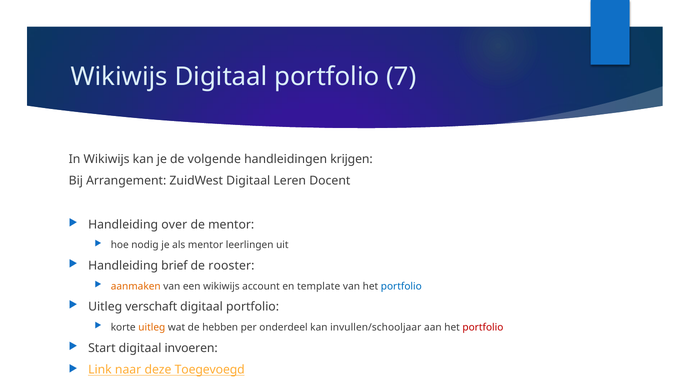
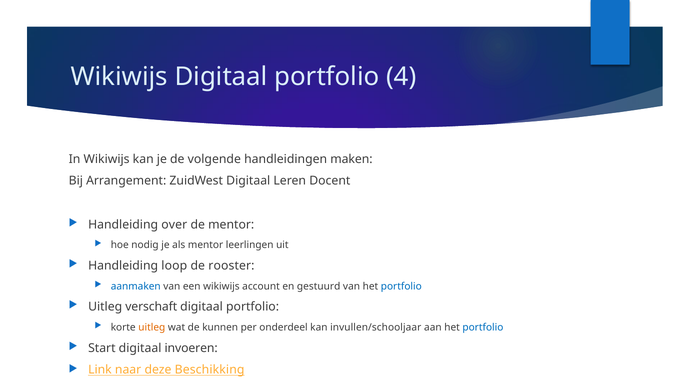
7: 7 -> 4
krijgen: krijgen -> maken
brief: brief -> loop
aanmaken colour: orange -> blue
template: template -> gestuurd
hebben: hebben -> kunnen
portfolio at (483, 327) colour: red -> blue
Toegevoegd: Toegevoegd -> Beschikking
